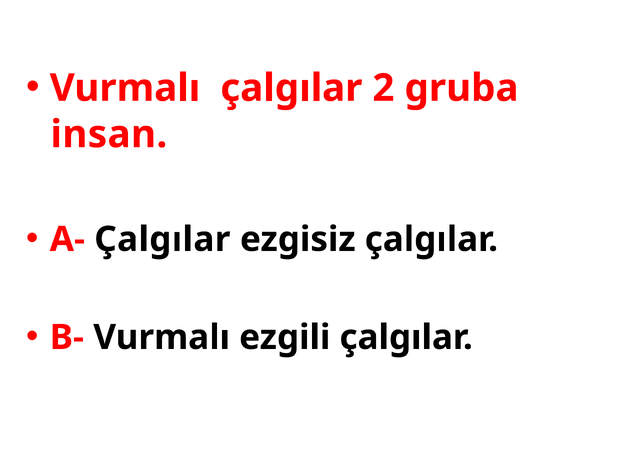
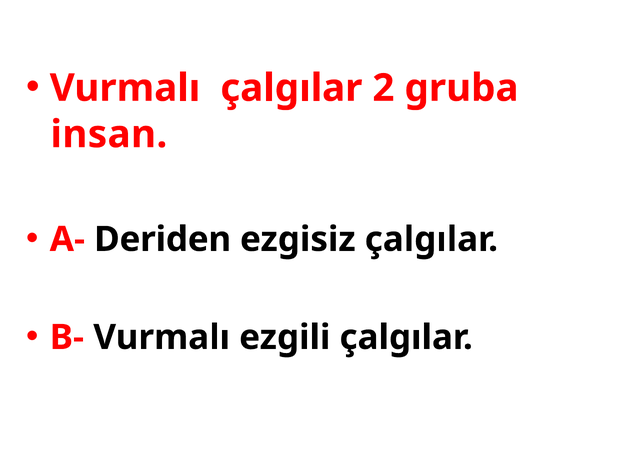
A- Çalgılar: Çalgılar -> Deriden
